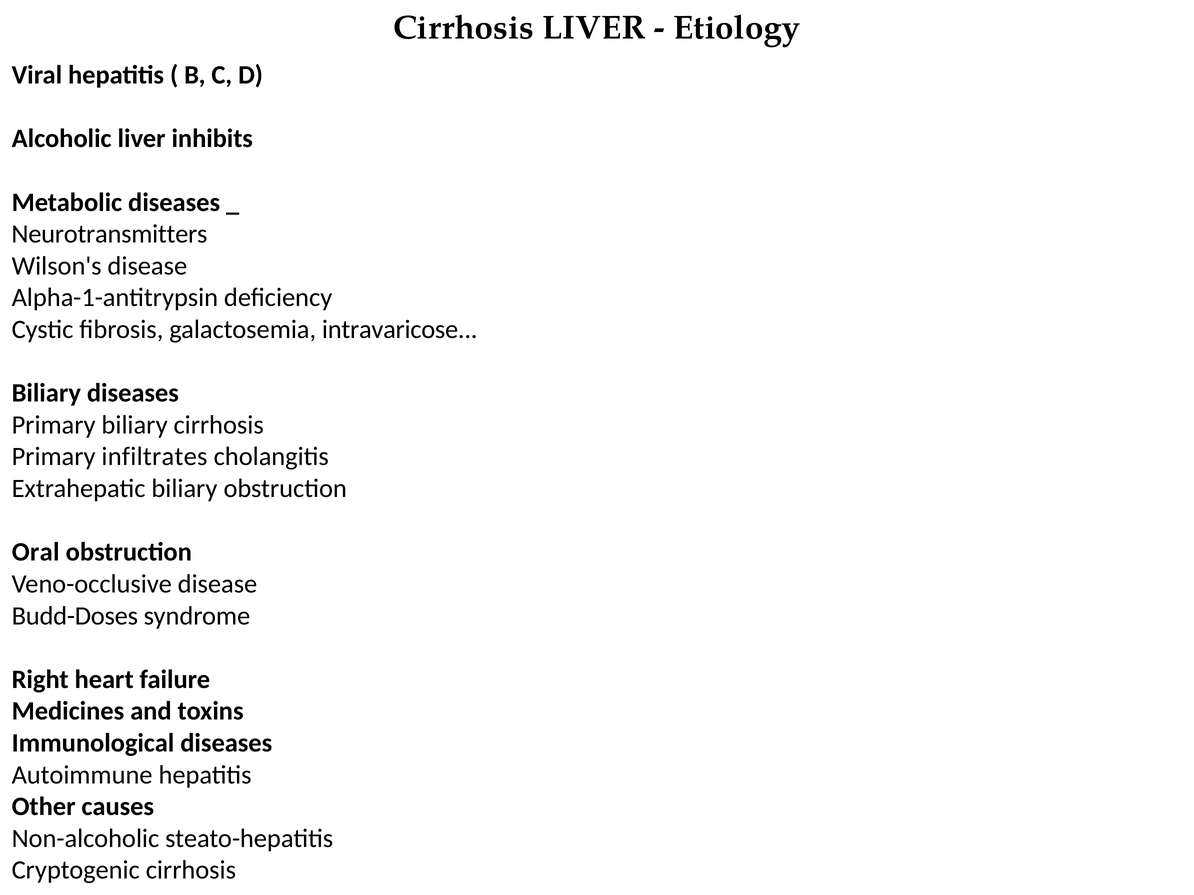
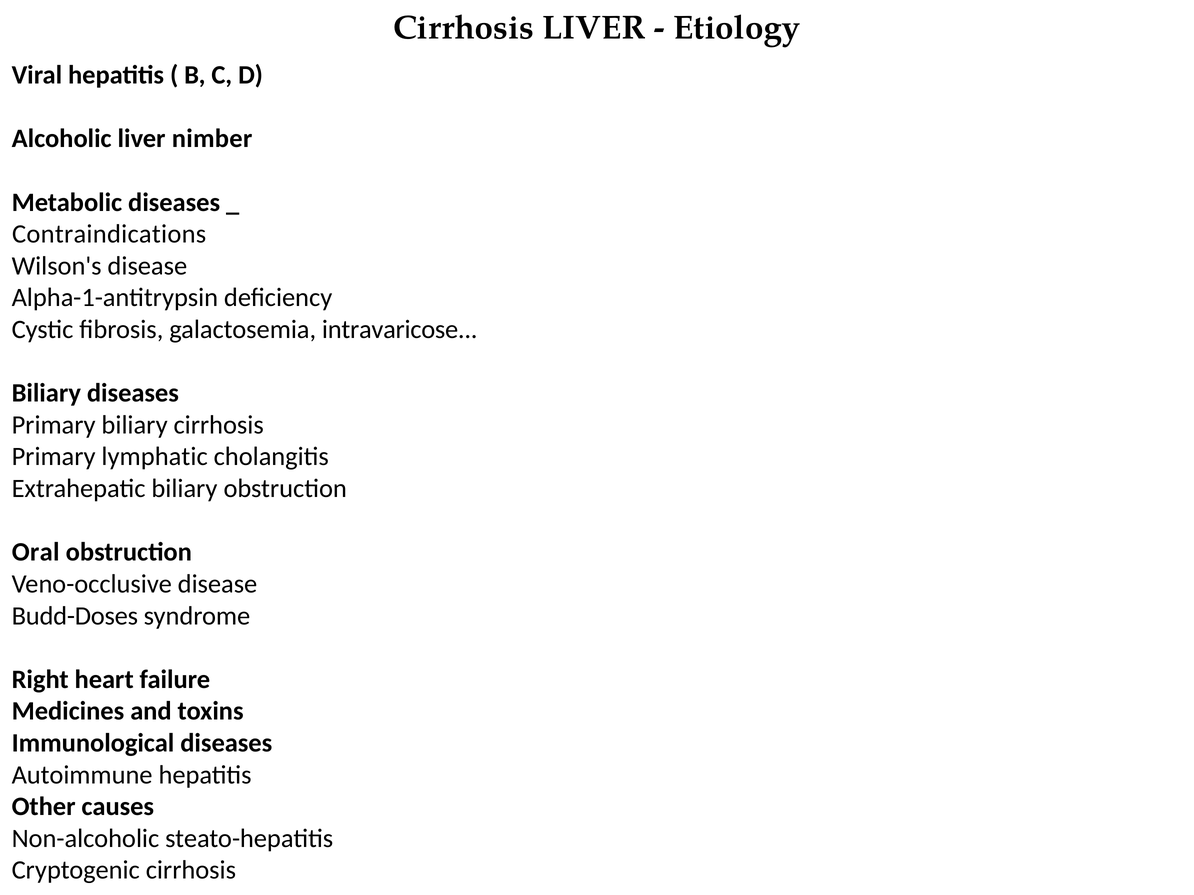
inhibits: inhibits -> nimber
Neurotransmitters: Neurotransmitters -> Contraindications
infiltrates: infiltrates -> lymphatic
